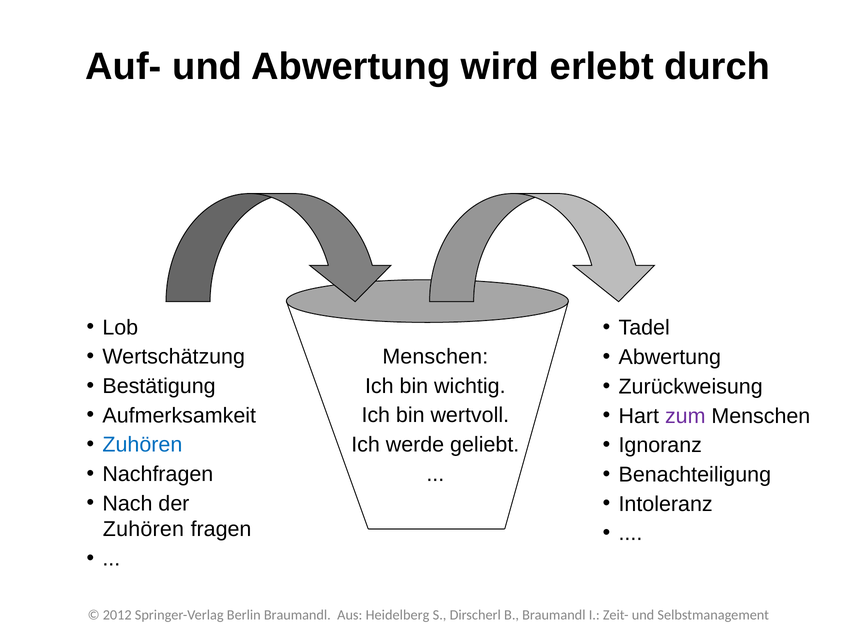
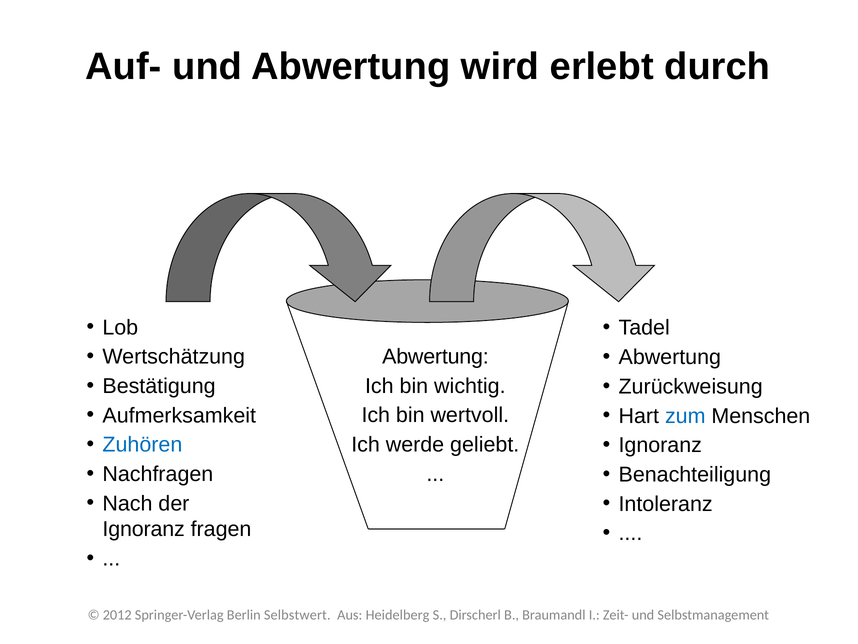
Menschen at (435, 356): Menschen -> Abwertung
zum colour: purple -> blue
Zuhören at (143, 529): Zuhören -> Ignoranz
Berlin Braumandl: Braumandl -> Selbstwert
